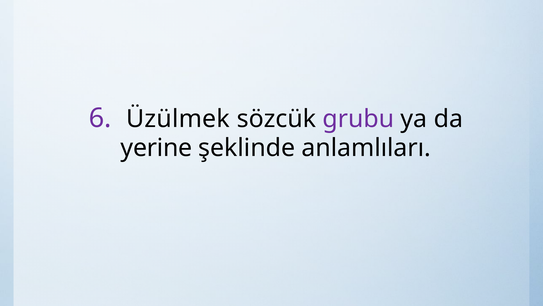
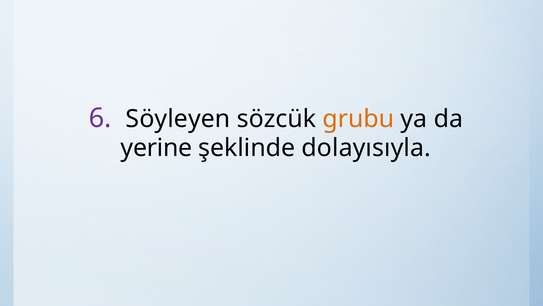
Üzülmek: Üzülmek -> Söyleyen
grubu colour: purple -> orange
anlamlıları: anlamlıları -> dolayısıyla
